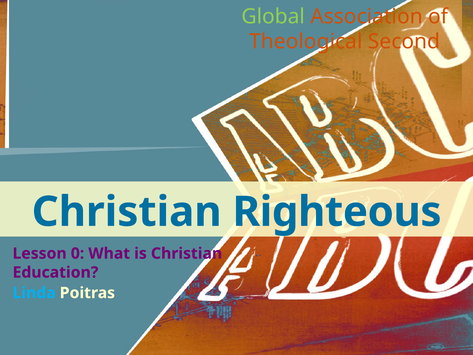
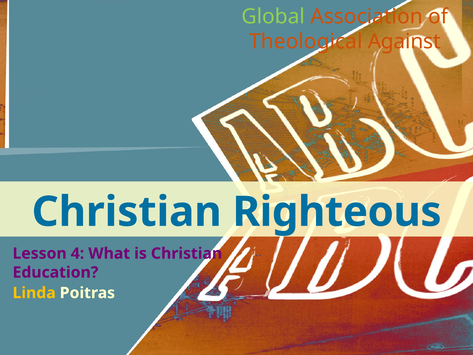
Second: Second -> Against
0: 0 -> 4
Linda colour: light blue -> yellow
